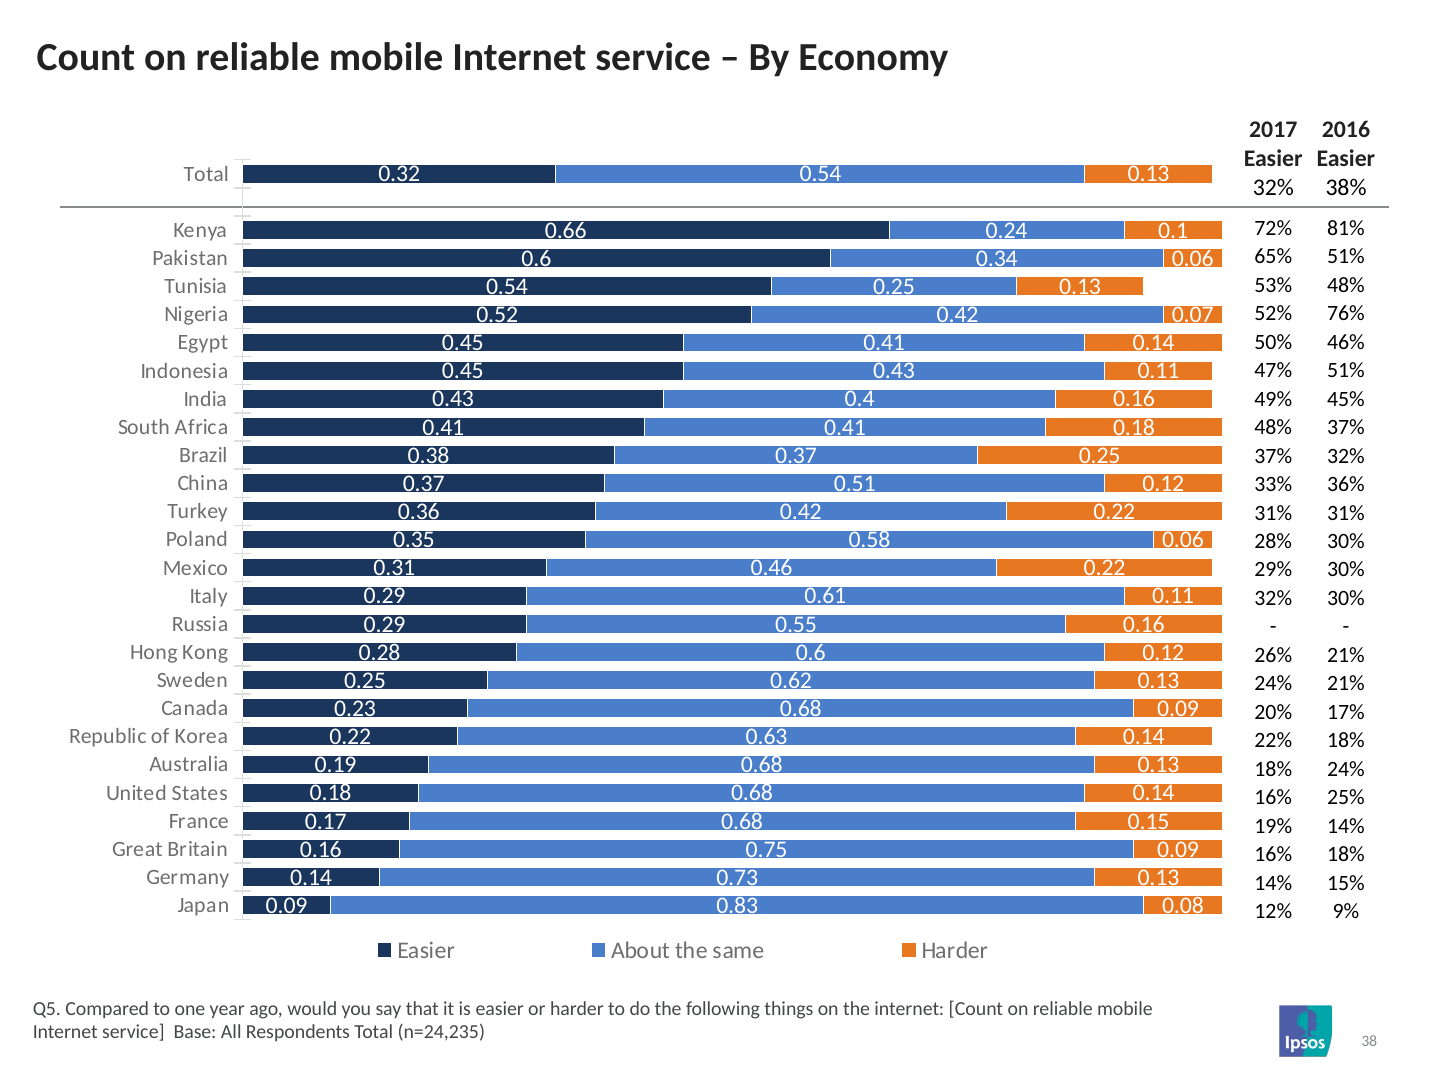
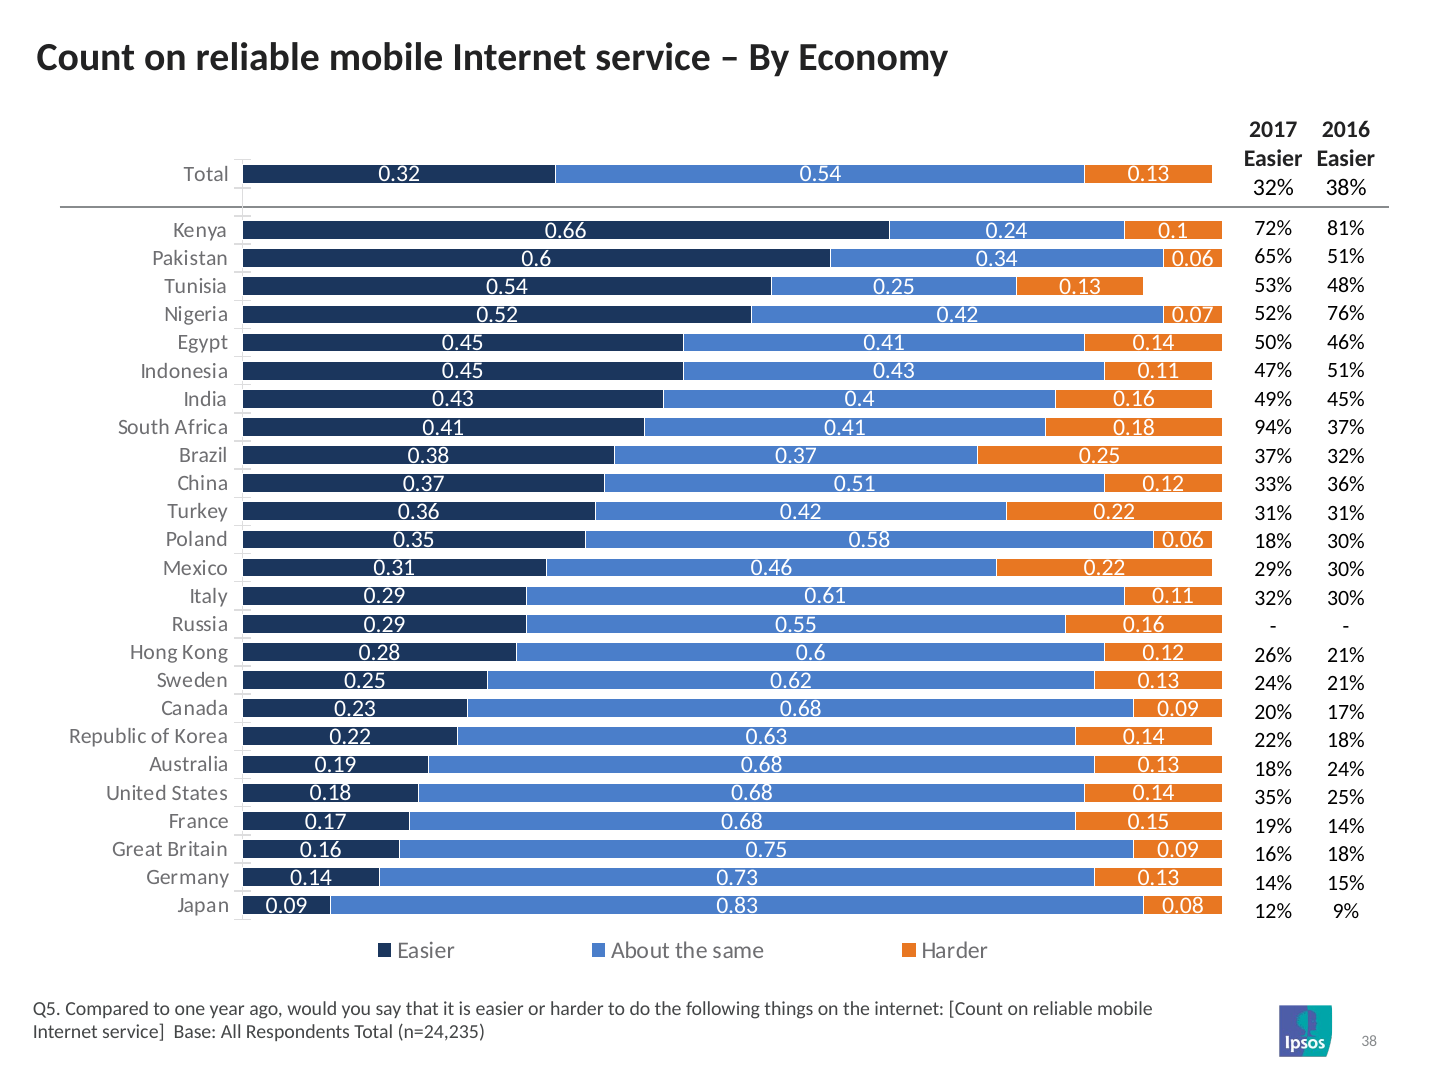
48% at (1273, 428): 48% -> 94%
28% at (1273, 542): 28% -> 18%
16% at (1273, 798): 16% -> 35%
